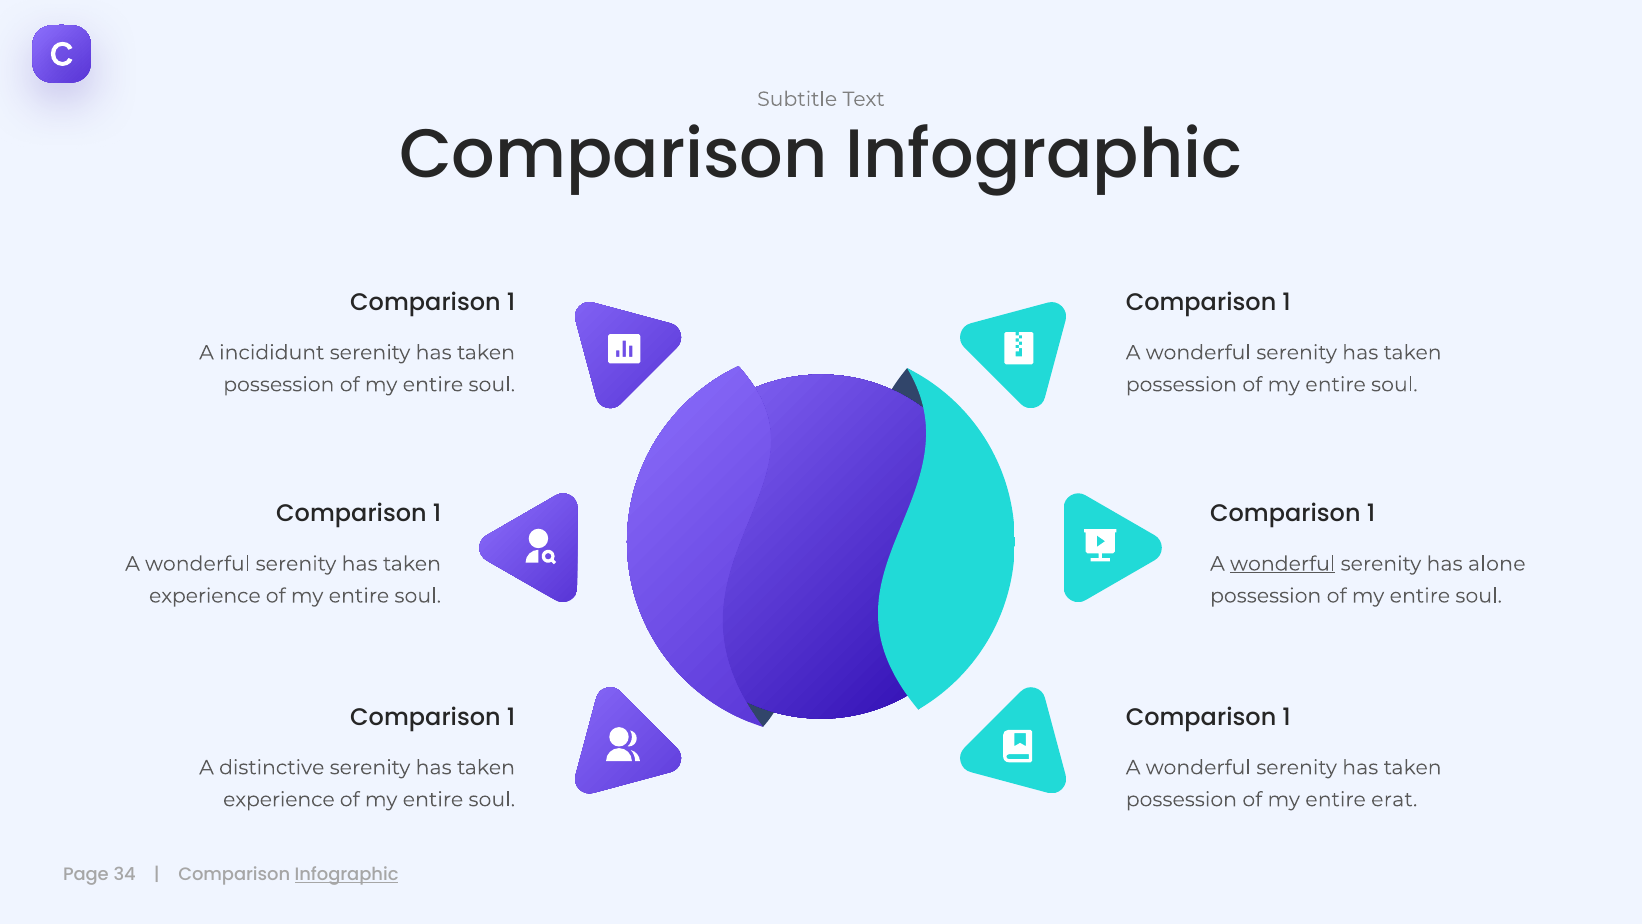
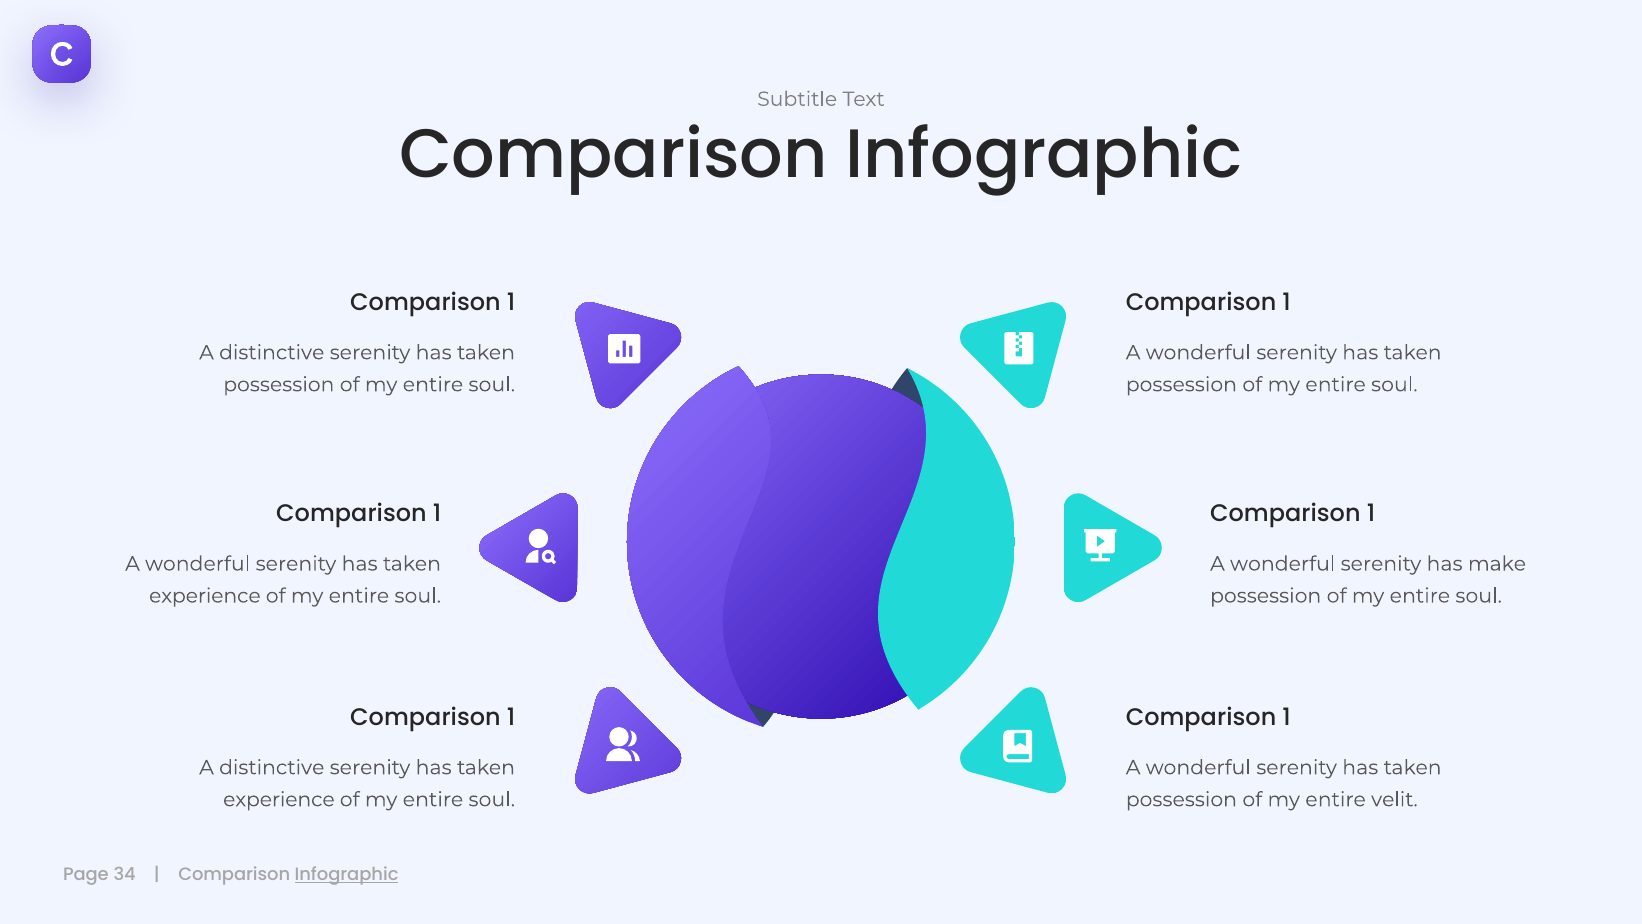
incididunt at (272, 352): incididunt -> distinctive
wonderful at (1283, 564) underline: present -> none
alone: alone -> make
erat: erat -> velit
